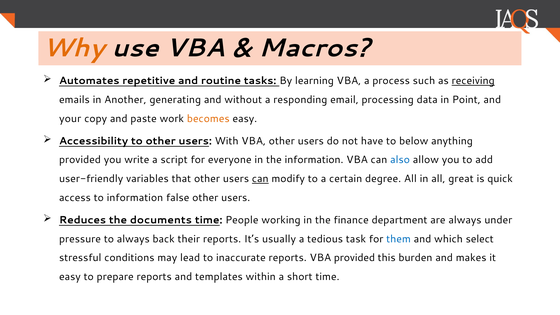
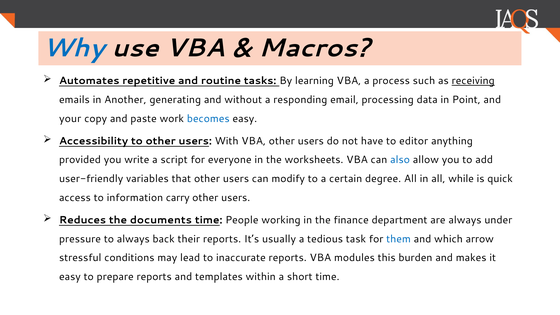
Why colour: orange -> blue
becomes colour: orange -> blue
below: below -> editor
the information: information -> worksheets
can at (260, 179) underline: present -> none
great: great -> while
false: false -> carry
select: select -> arrow
VBA provided: provided -> modules
